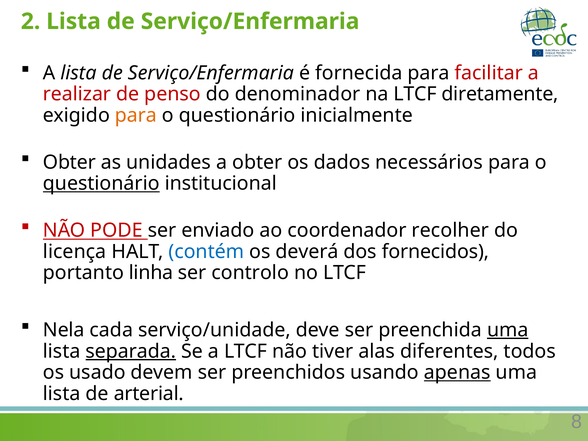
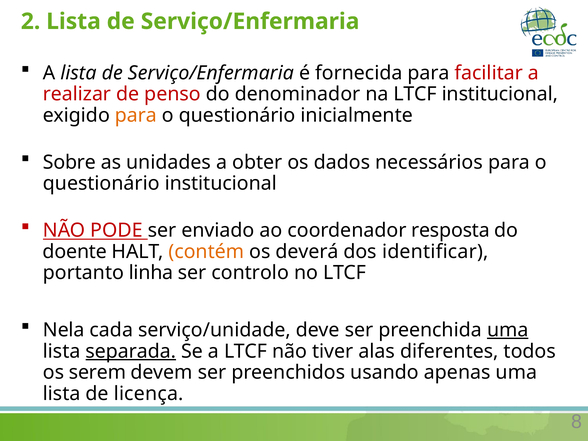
LTCF diretamente: diretamente -> institucional
Obter at (69, 162): Obter -> Sobre
questionário at (101, 183) underline: present -> none
recolher: recolher -> resposta
licença: licença -> doente
contém colour: blue -> orange
fornecidos: fornecidos -> identificar
usado: usado -> serem
apenas underline: present -> none
arterial: arterial -> licença
